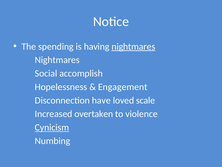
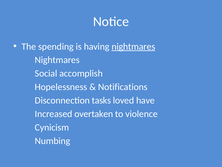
Engagement: Engagement -> Notifications
have: have -> tasks
scale: scale -> have
Cynicism underline: present -> none
